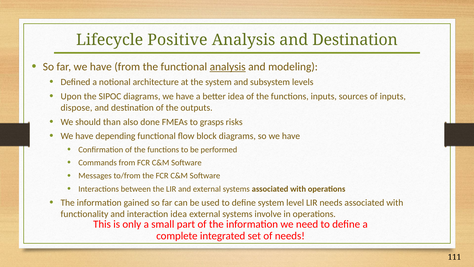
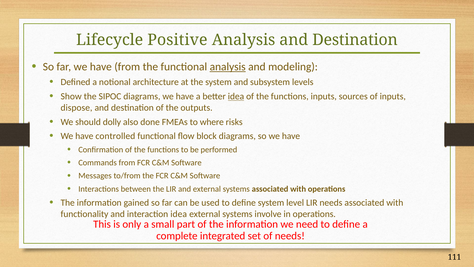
Upon: Upon -> Show
idea at (236, 96) underline: none -> present
than: than -> dolly
grasps: grasps -> where
depending: depending -> controlled
